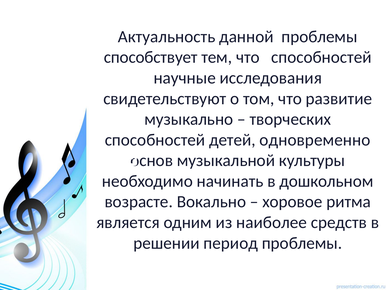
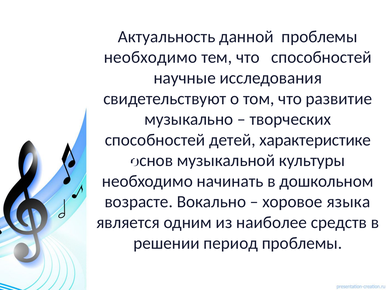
способствует at (151, 57): способствует -> необходимо
одновременно: одновременно -> характеристике
ритма: ритма -> языка
